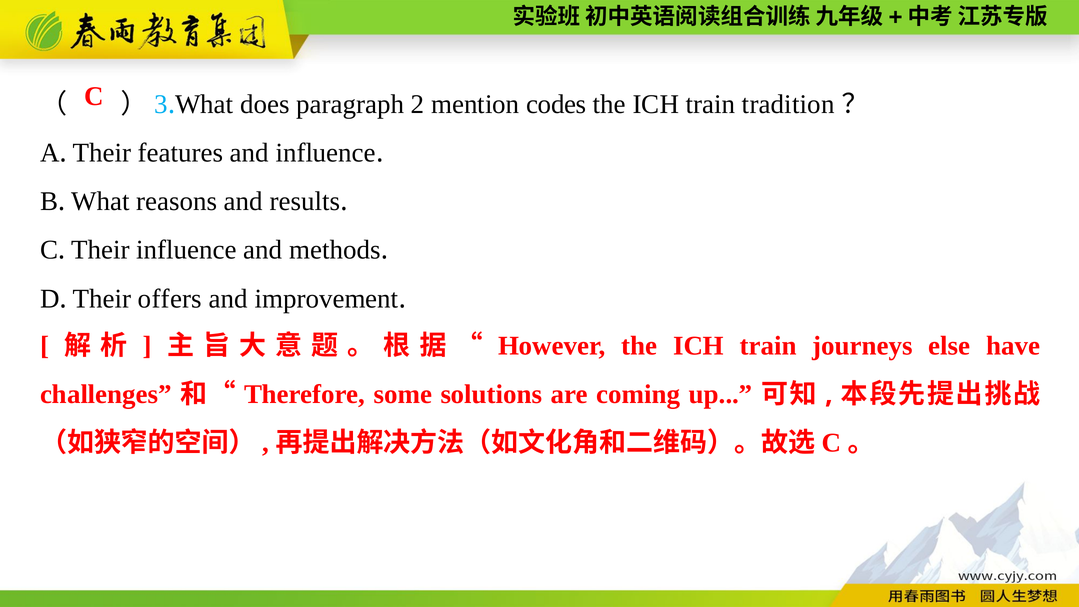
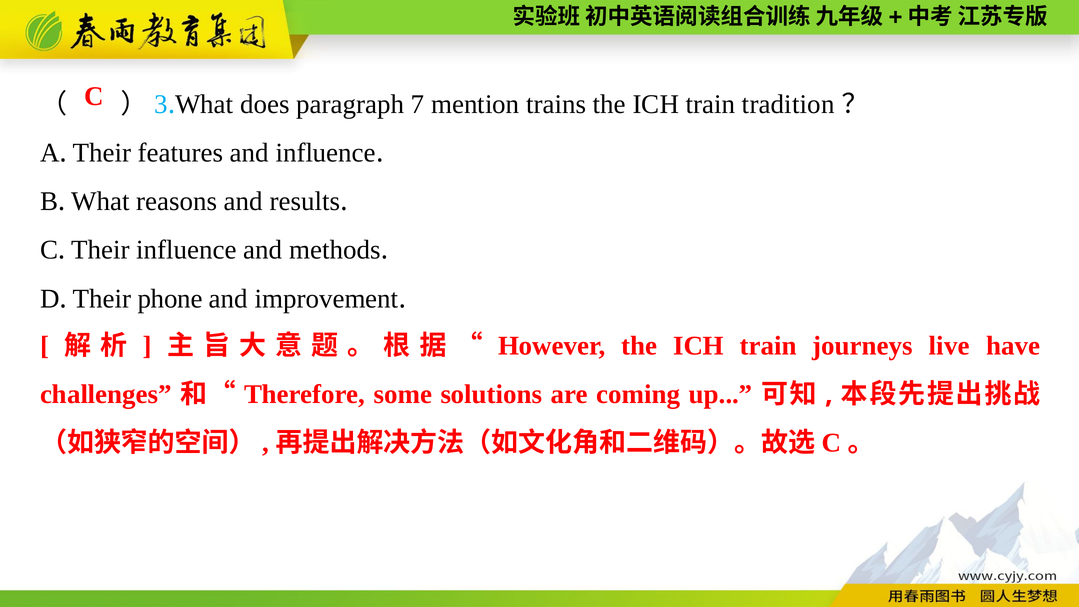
2: 2 -> 7
codes: codes -> trains
offers: offers -> phone
else: else -> live
